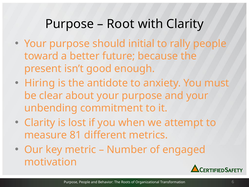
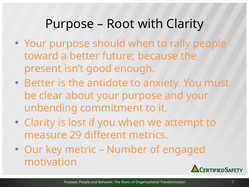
should initial: initial -> when
Hiring at (40, 83): Hiring -> Better
81: 81 -> 29
